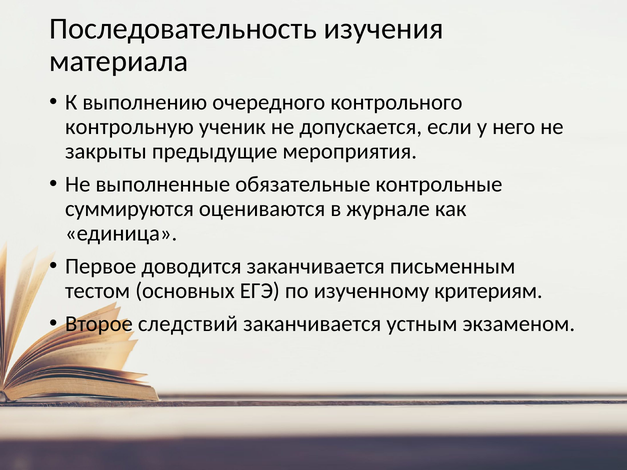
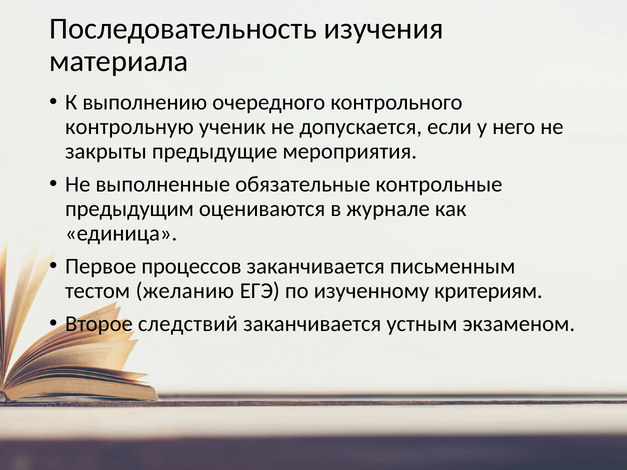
суммируются: суммируются -> предыдущим
доводится: доводится -> процессов
основных: основных -> желанию
